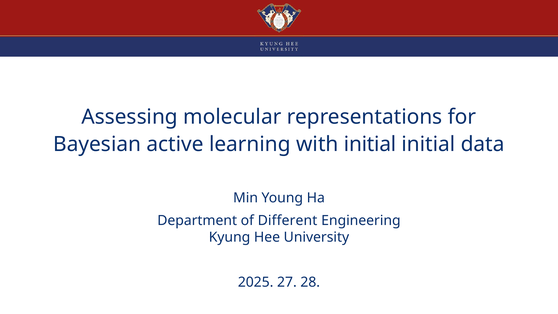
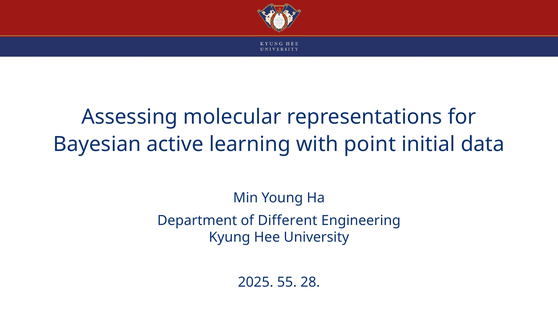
with initial: initial -> point
27: 27 -> 55
